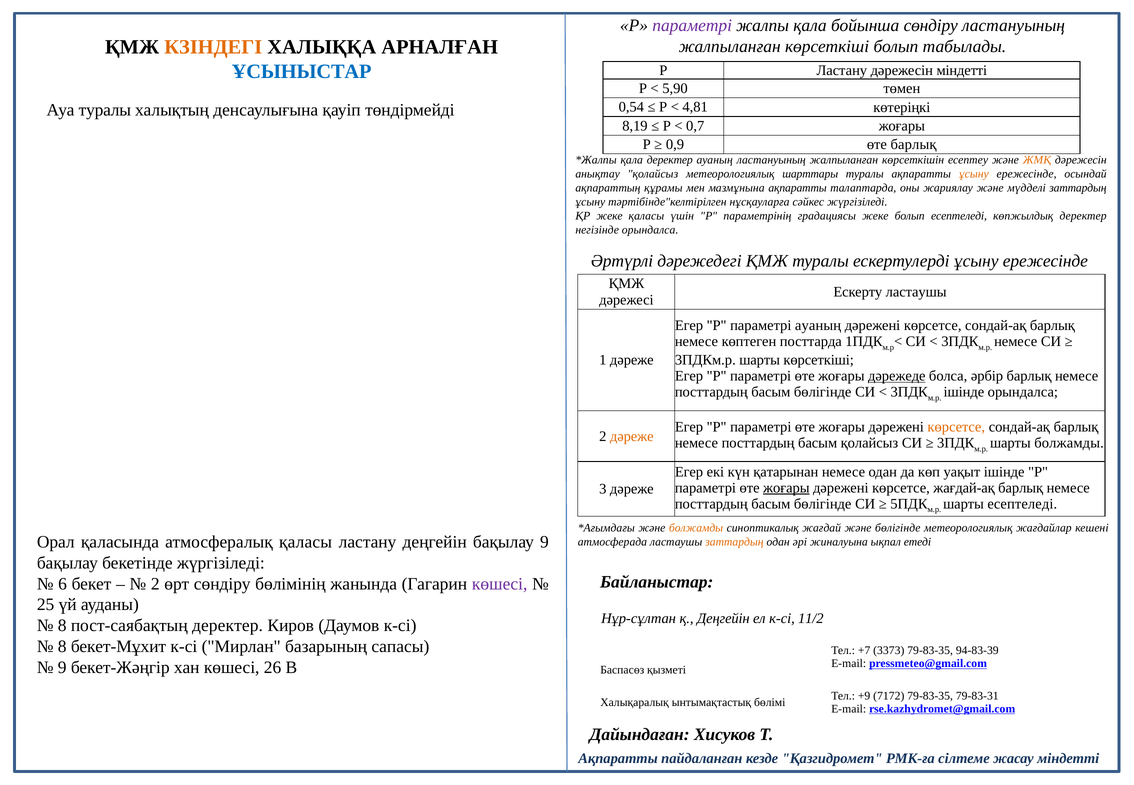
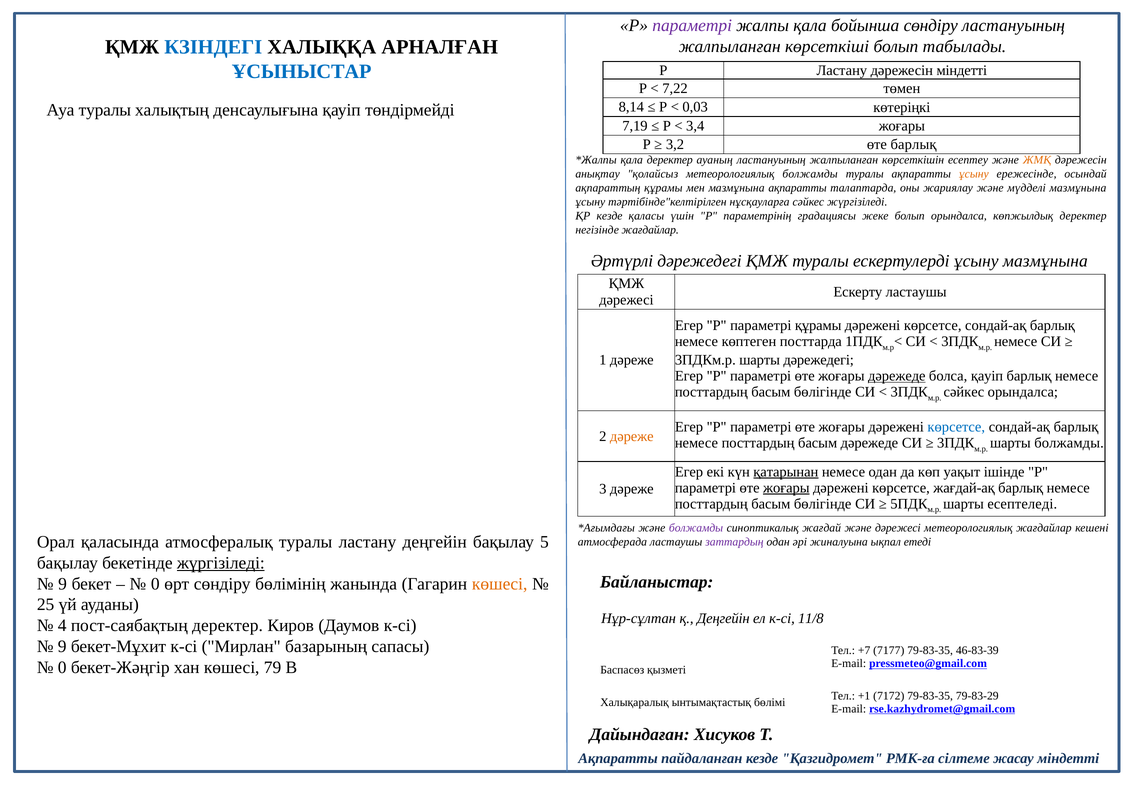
КЗІНДЕГІ colour: orange -> blue
5,90: 5,90 -> 7,22
0,54: 0,54 -> 8,14
4,81: 4,81 -> 0,03
8,19: 8,19 -> 7,19
0,7: 0,7 -> 3,4
0,9: 0,9 -> 3,2
метеорологиялық шарттары: шарттары -> болжамды
мүдделі заттардың: заттардың -> мазмұнына
ҚР жеке: жеке -> кезде
болып есептеледі: есептеледі -> орындалса
негізінде орындалса: орындалса -> жағдайлар
ескертулерді ұсыну ережесінде: ережесінде -> мазмұнына
параметрі ауаның: ауаның -> құрамы
шарты көрсеткіші: көрсеткіші -> дәрежедегі
болса әрбір: әрбір -> қауіп
ішінде at (964, 392): ішінде -> сәйкес
көрсетсе at (956, 427) colour: orange -> blue
басым қолайсыз: қолайсыз -> дәрежеде
қатарынан underline: none -> present
болжамды at (696, 528) colour: orange -> purple
және бөлігінде: бөлігінде -> дәрежесі
атмосфералық қаласы: қаласы -> туралы
бақылау 9: 9 -> 5
заттардың at (734, 542) colour: orange -> purple
жүргізіледі at (221, 563) underline: none -> present
6 at (63, 584): 6 -> 9
2 at (155, 584): 2 -> 0
көшесі at (500, 584) colour: purple -> orange
11/2: 11/2 -> 11/8
8 at (62, 626): 8 -> 4
8 at (62, 647): 8 -> 9
3373: 3373 -> 7177
94-83-39: 94-83-39 -> 46-83-39
9 at (62, 668): 9 -> 0
26: 26 -> 79
+9: +9 -> +1
79-83-31: 79-83-31 -> 79-83-29
